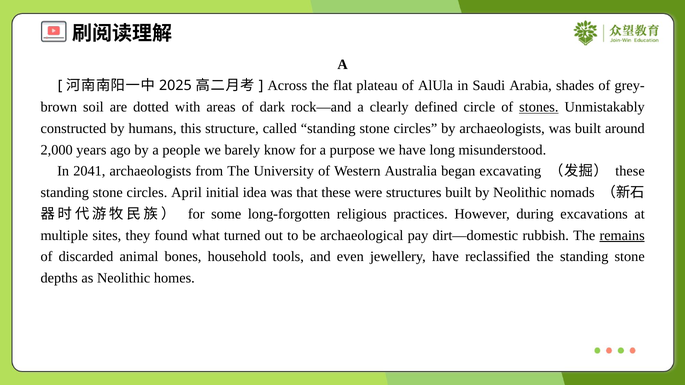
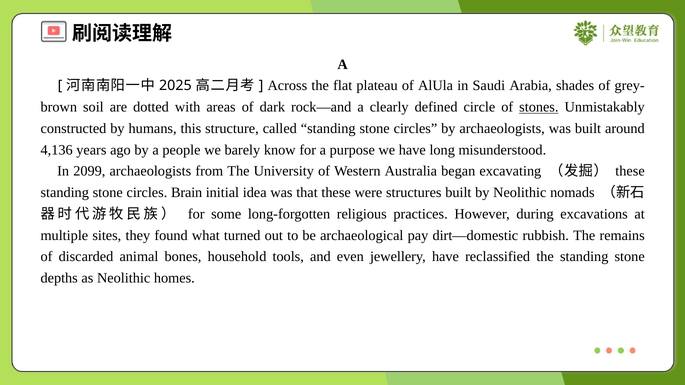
2,000: 2,000 -> 4,136
2041: 2041 -> 2099
April: April -> Brain
remains underline: present -> none
